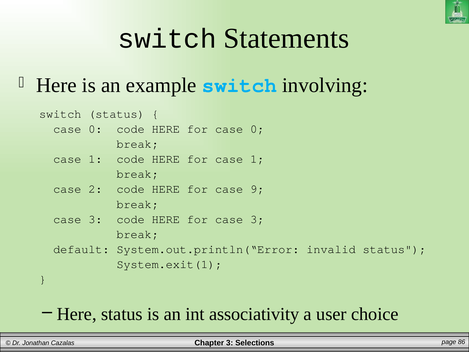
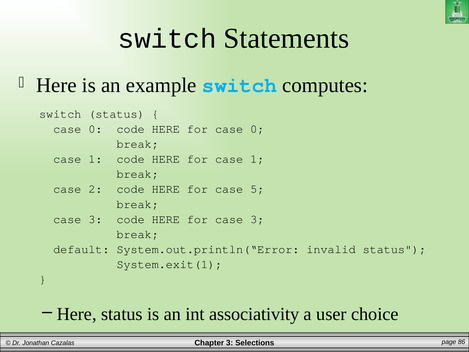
involving: involving -> computes
9: 9 -> 5
